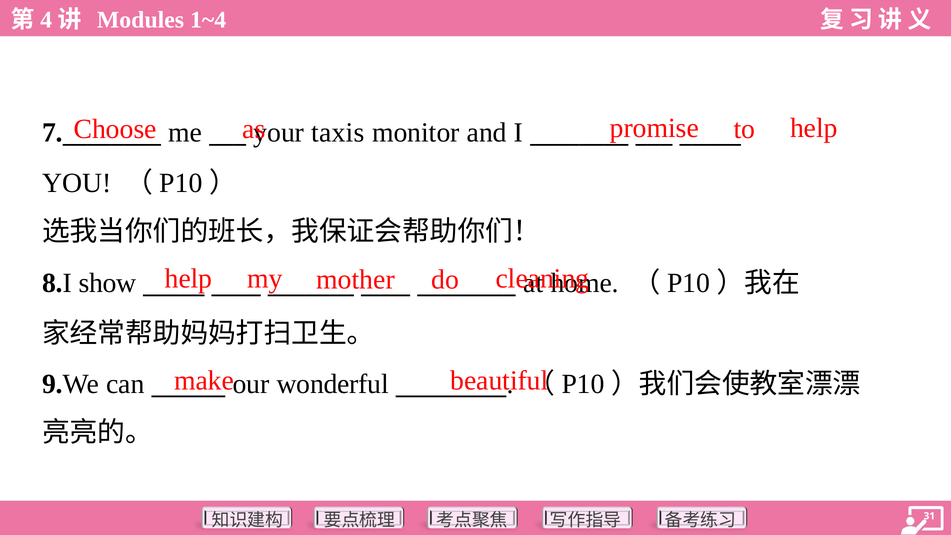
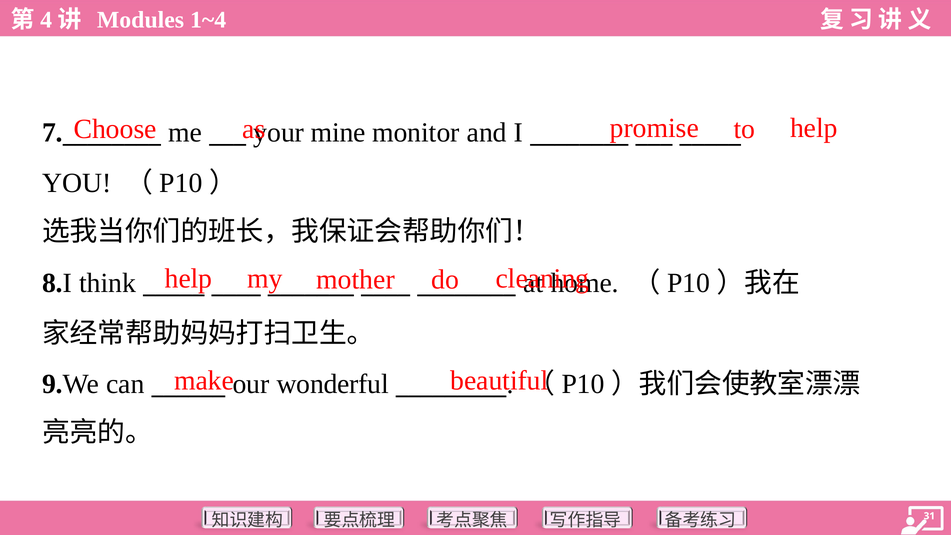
taxis: taxis -> mine
show: show -> think
